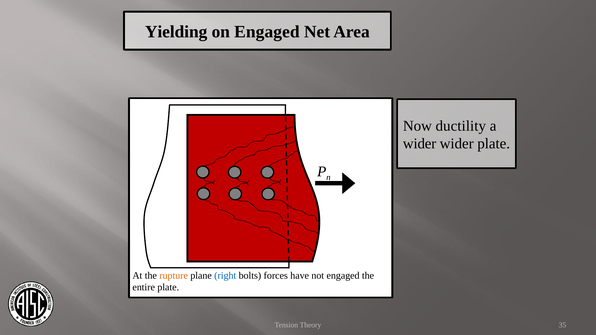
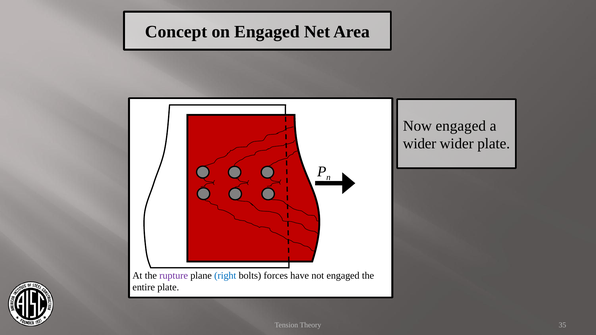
Yielding: Yielding -> Concept
Now ductility: ductility -> engaged
rupture colour: orange -> purple
